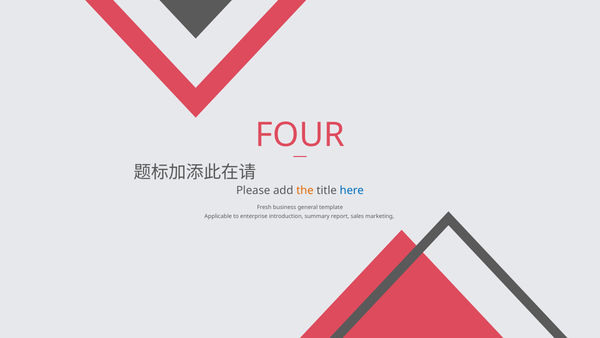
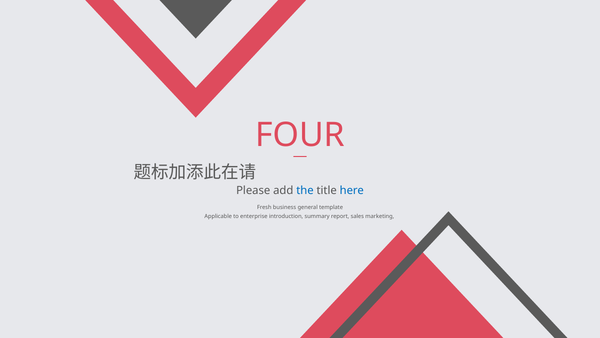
the colour: orange -> blue
